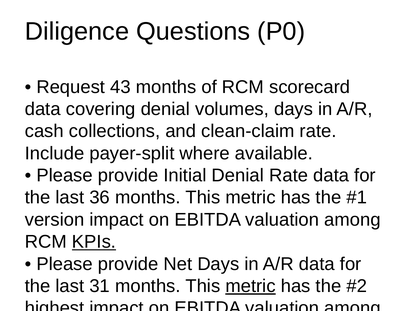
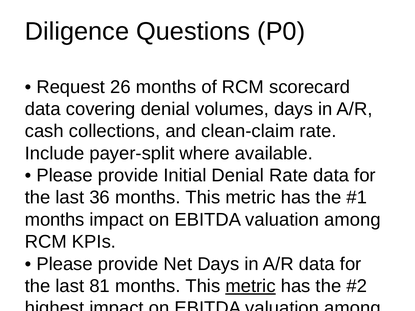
43: 43 -> 26
version at (55, 220): version -> months
KPIs at (94, 242) underline: present -> none
31: 31 -> 81
